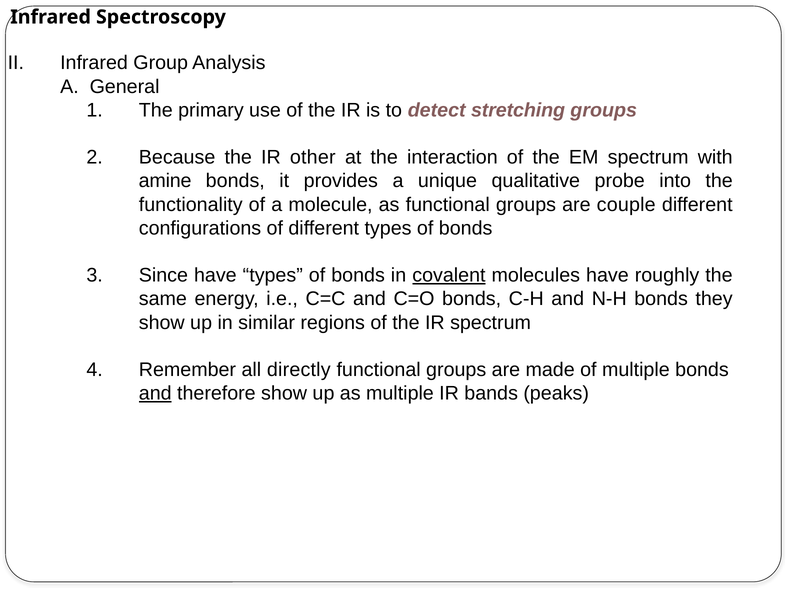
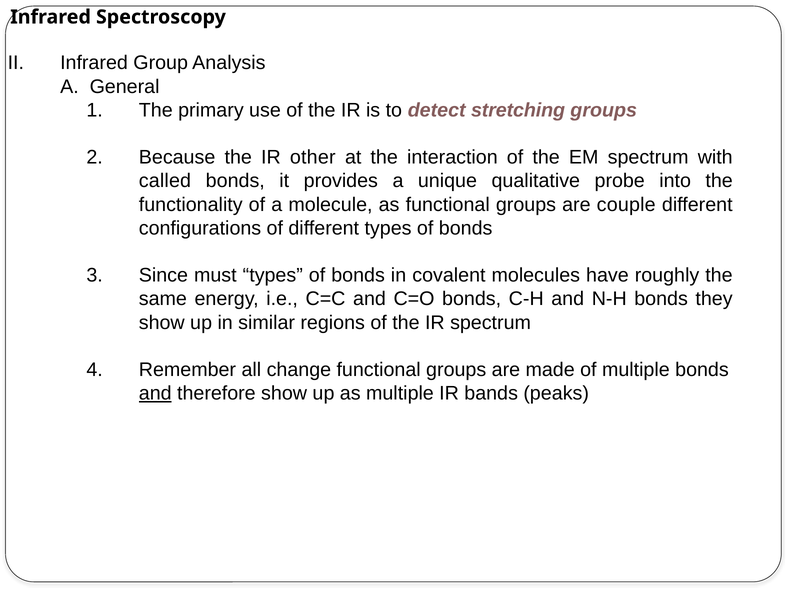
amine: amine -> called
Since have: have -> must
covalent underline: present -> none
directly: directly -> change
